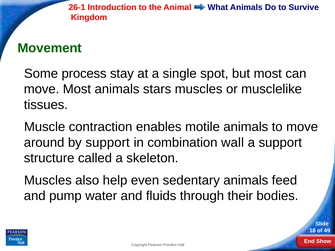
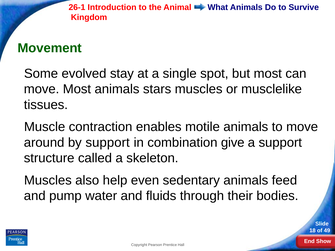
process: process -> evolved
wall: wall -> give
